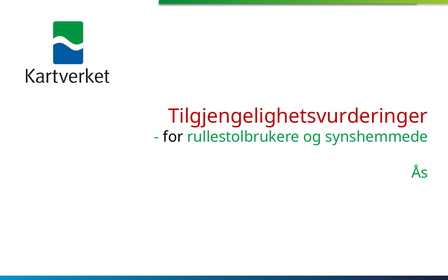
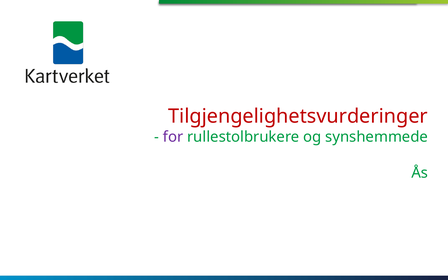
for colour: black -> purple
